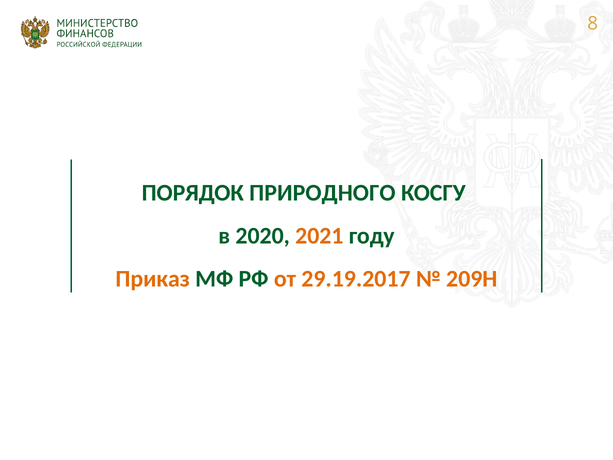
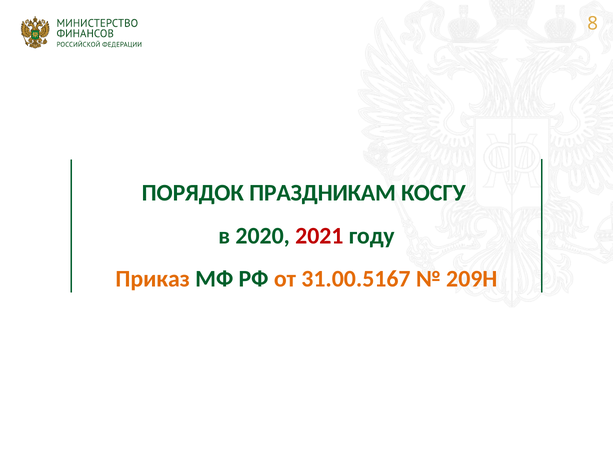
ПРИРОДНОГО: ПРИРОДНОГО -> ПРАЗДНИКАМ
2021 colour: orange -> red
29.19.2017: 29.19.2017 -> 31.00.5167
